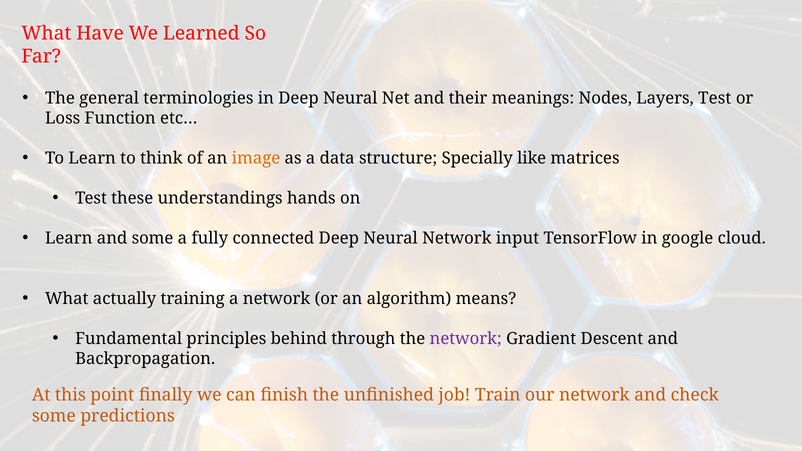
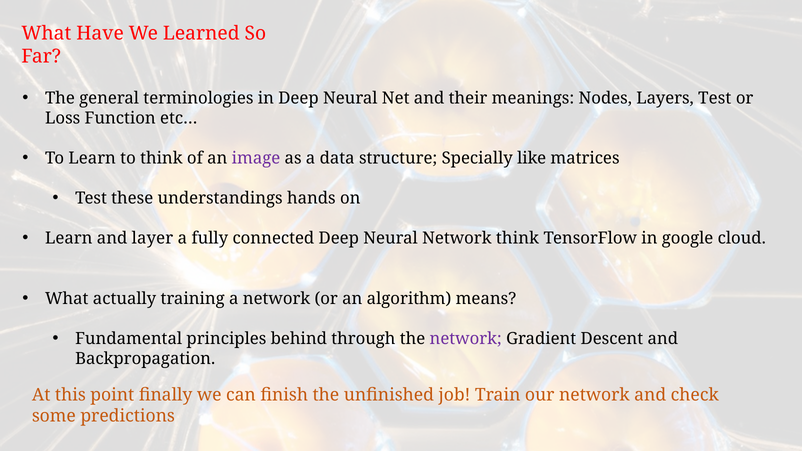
image colour: orange -> purple
and some: some -> layer
Network input: input -> think
